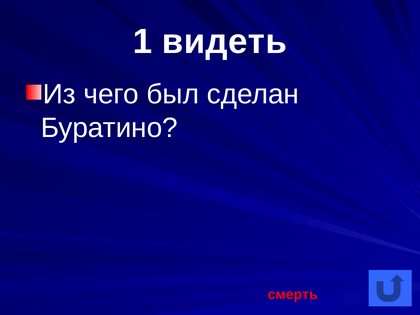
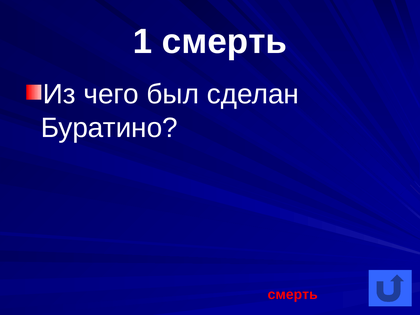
1 видеть: видеть -> смерть
